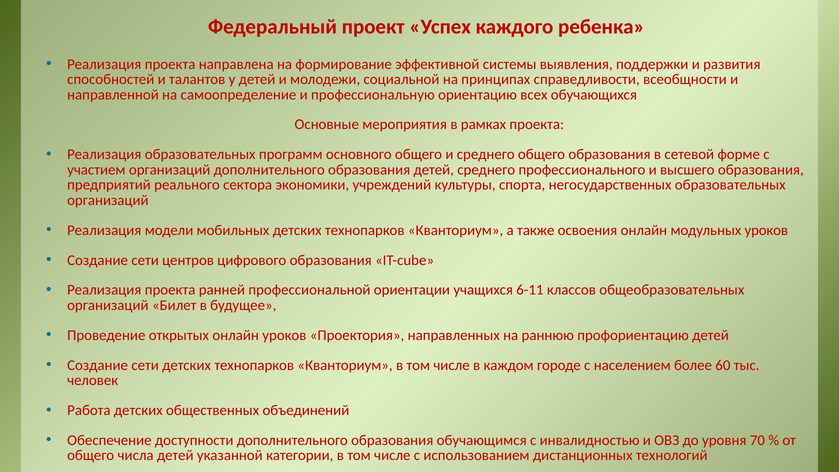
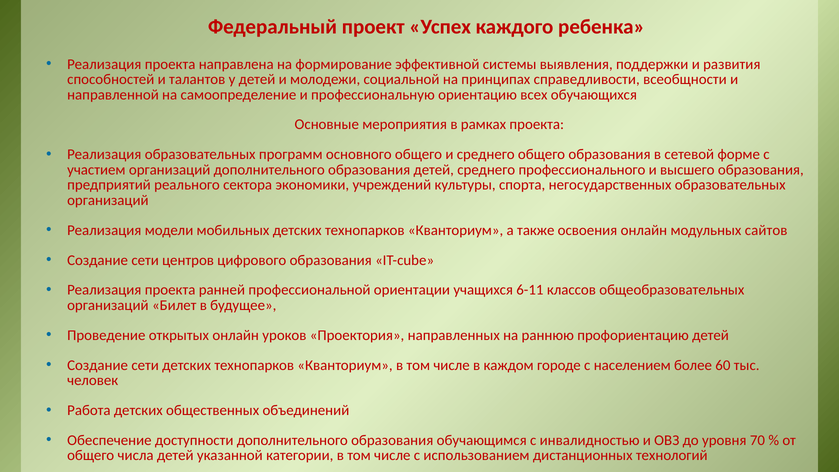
модульных уроков: уроков -> сайтов
